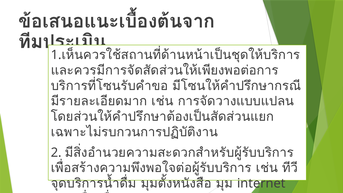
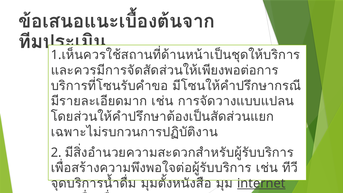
internet underline: none -> present
